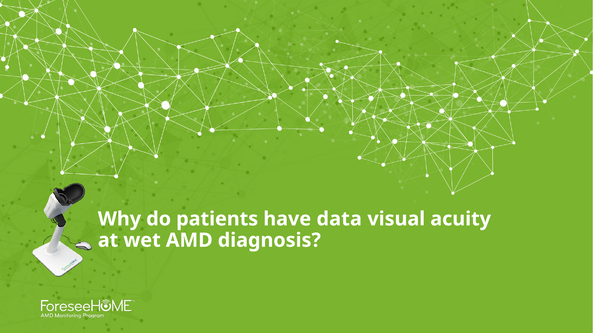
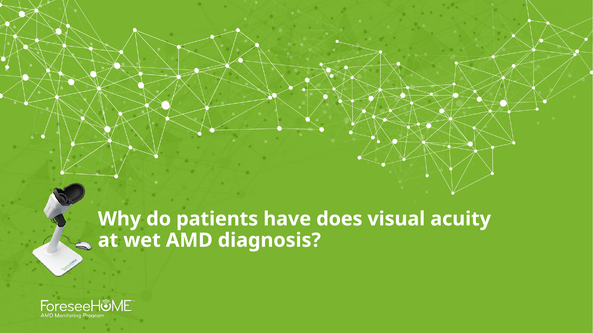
data: data -> does
